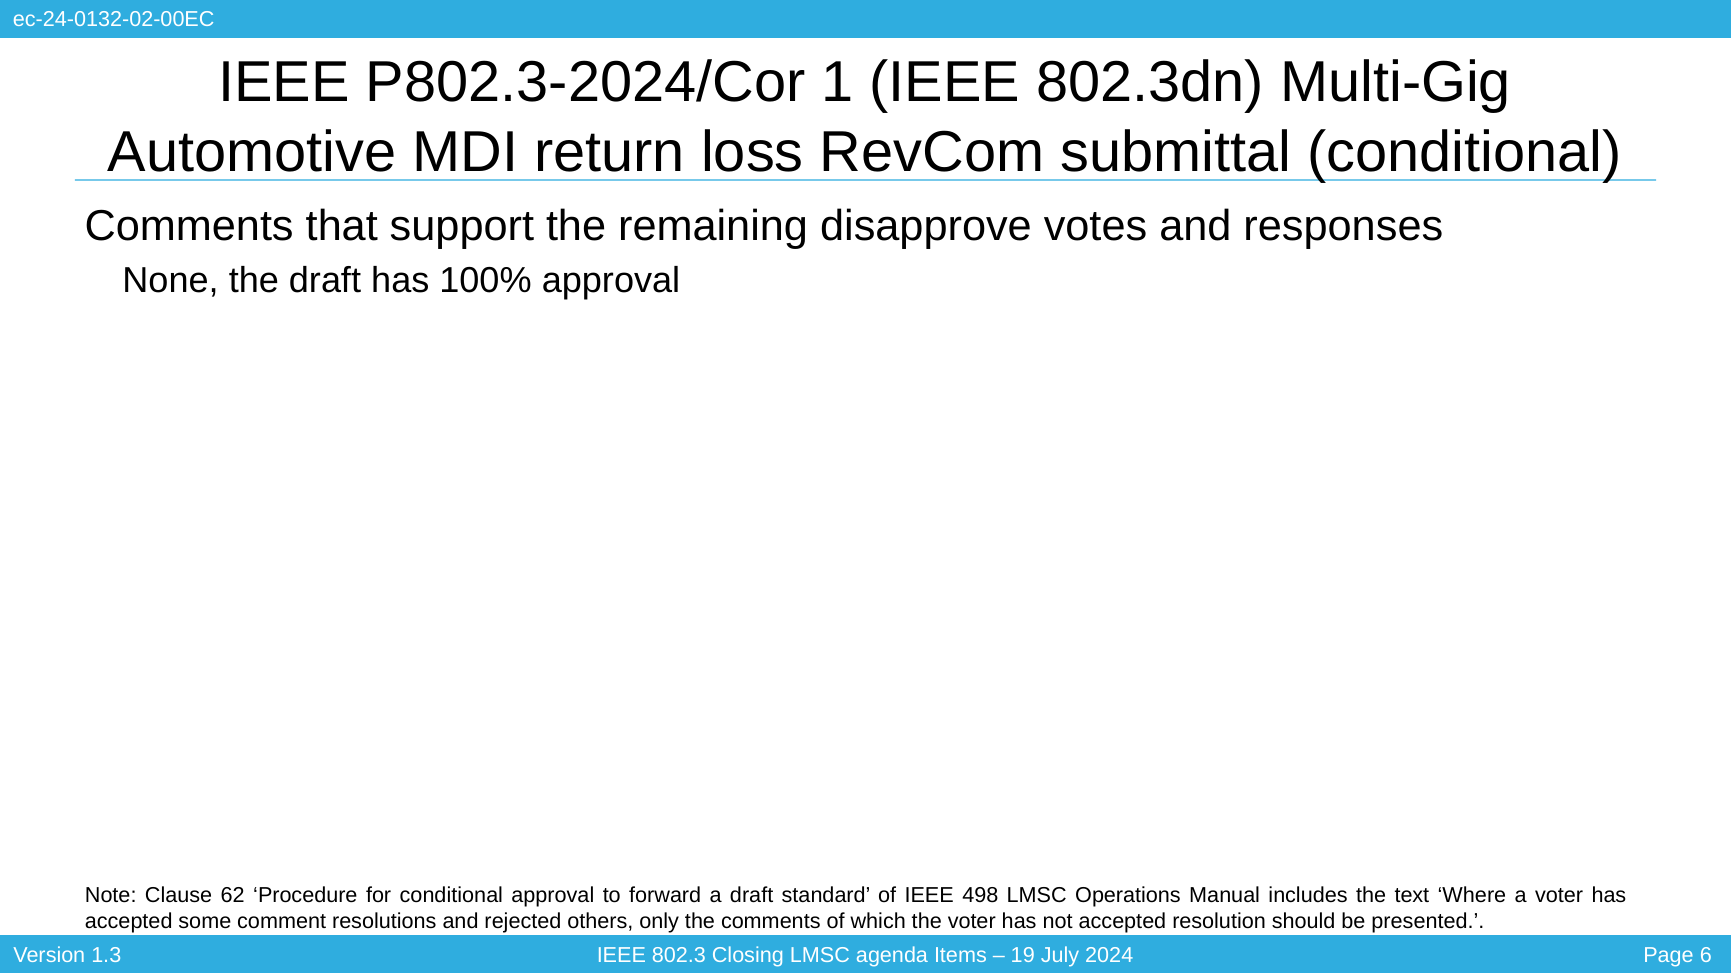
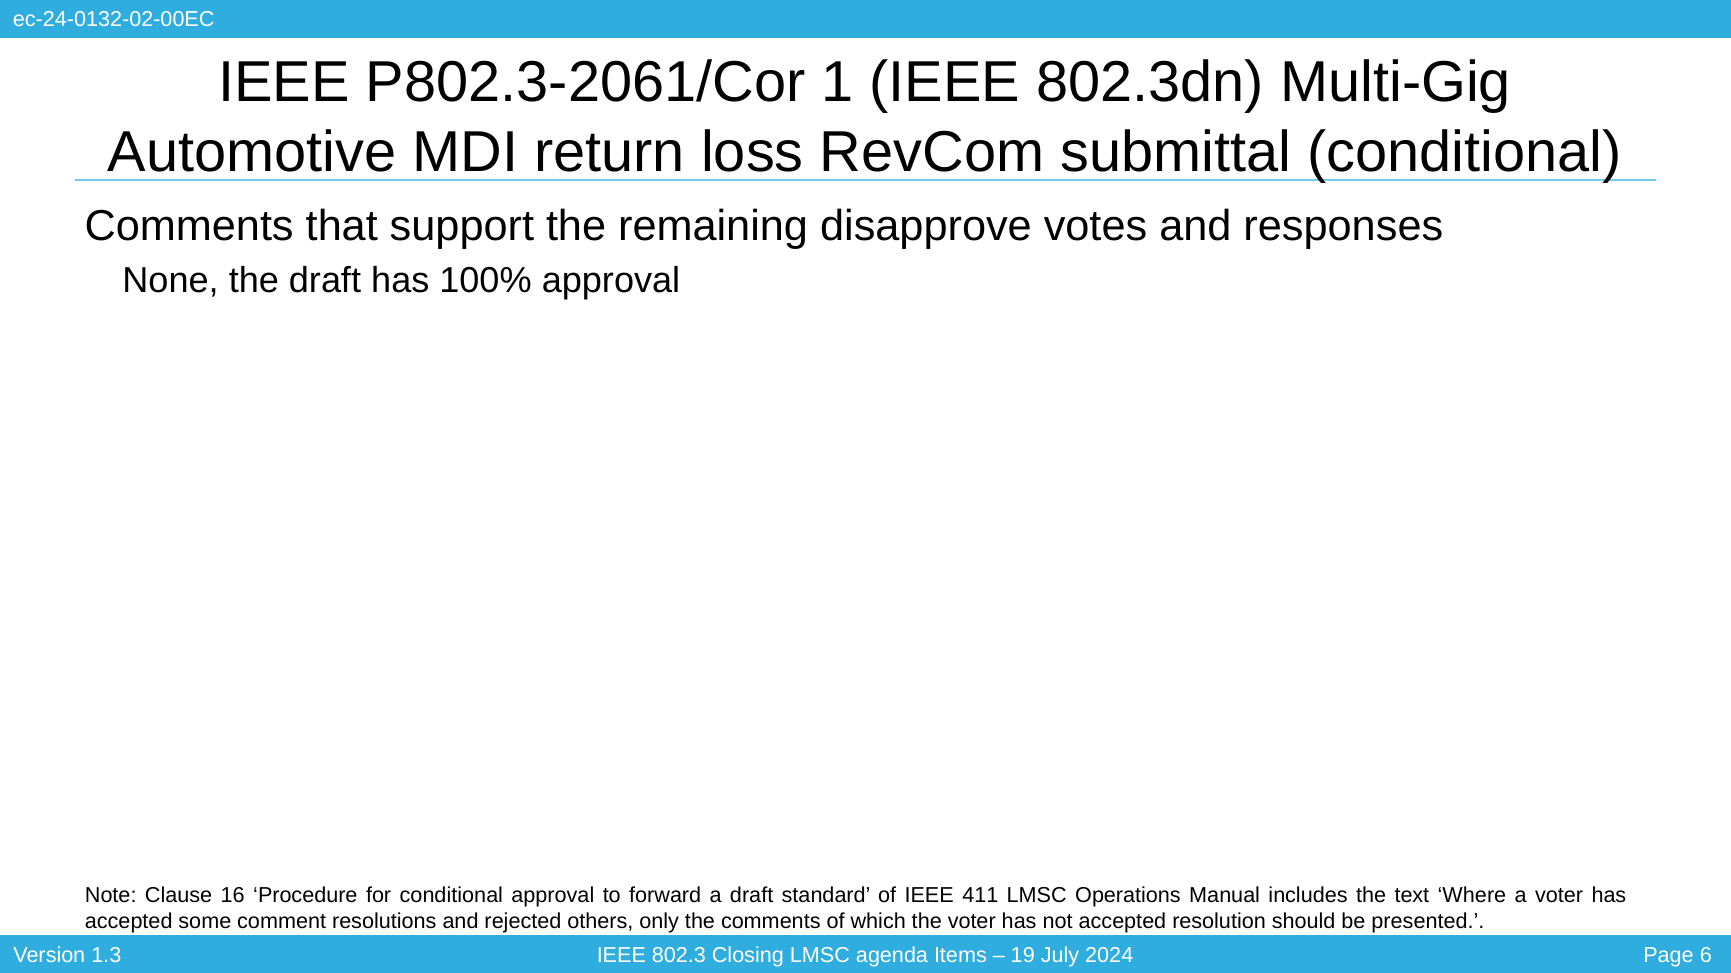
P802.3-2024/Cor: P802.3-2024/Cor -> P802.3-2061/Cor
62: 62 -> 16
498: 498 -> 411
